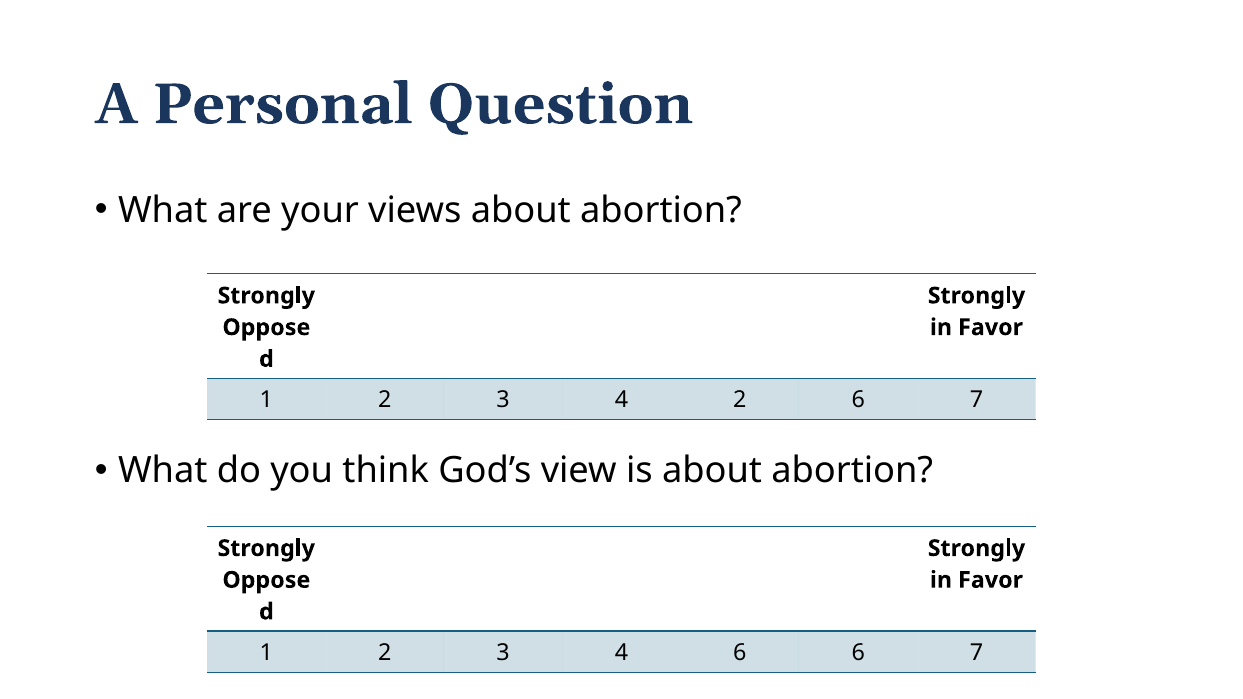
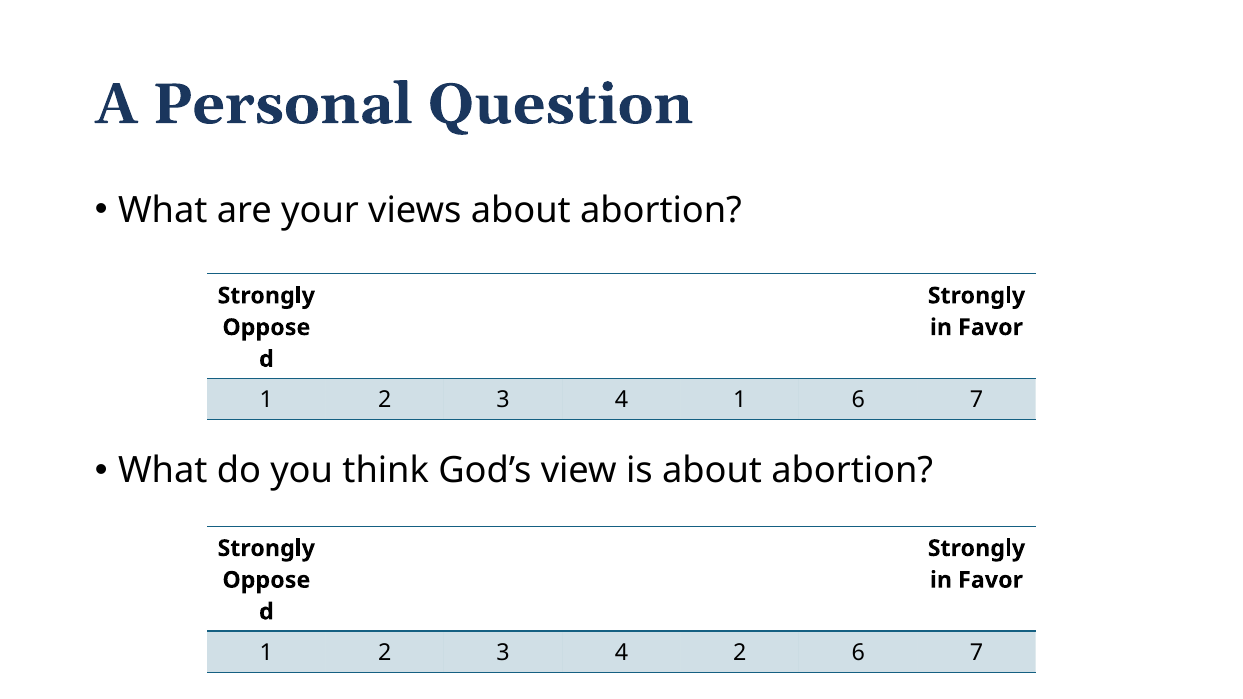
4 2: 2 -> 1
4 6: 6 -> 2
